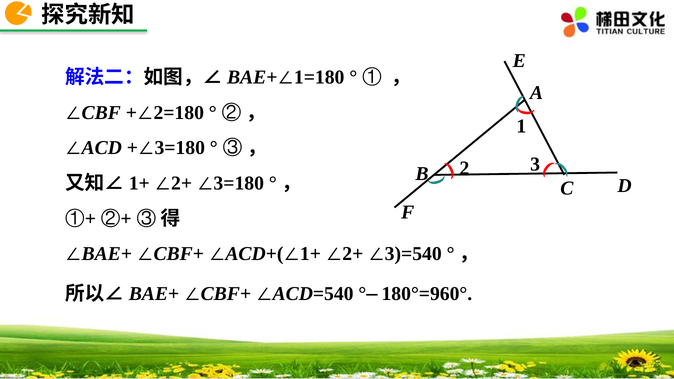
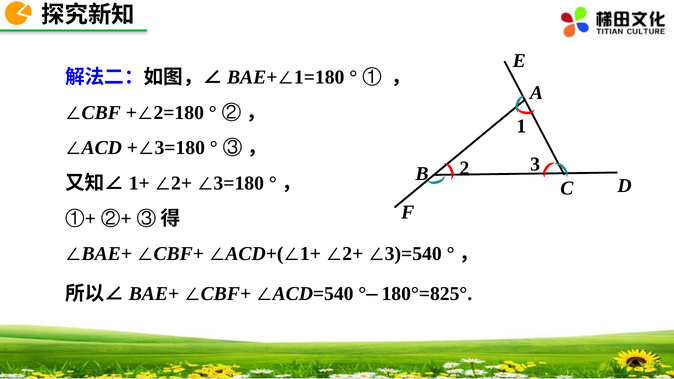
180°=960°: 180°=960° -> 180°=825°
